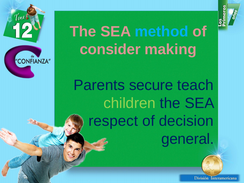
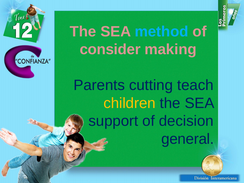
secure: secure -> cutting
children colour: light green -> yellow
respect: respect -> support
